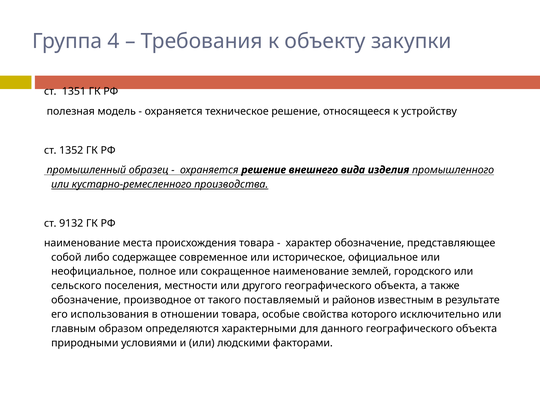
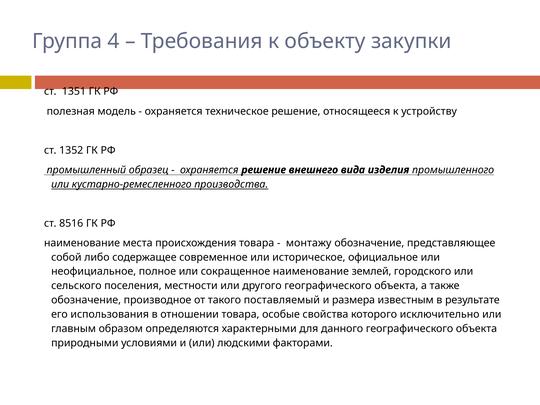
9132: 9132 -> 8516
характер: характер -> монтажу
районов: районов -> размера
